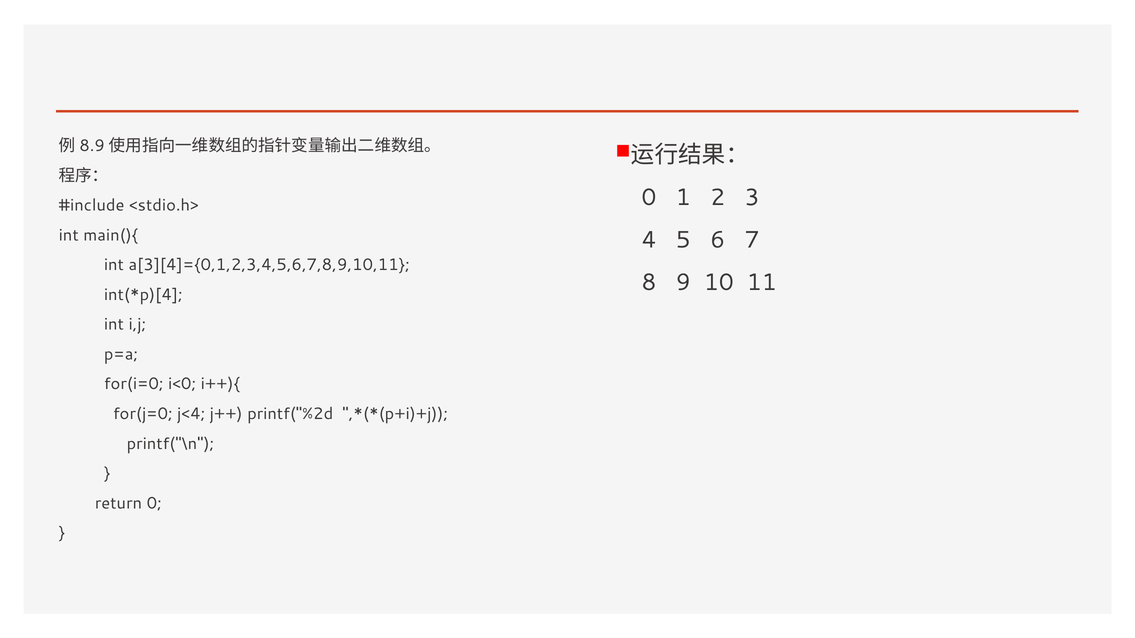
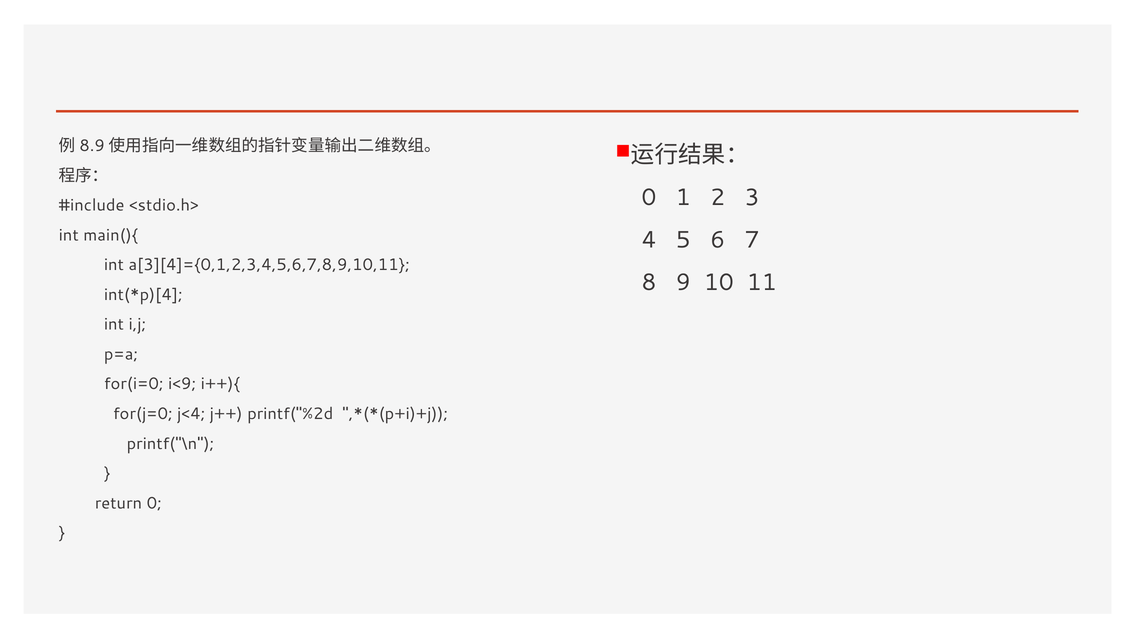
i<0: i<0 -> i<9
